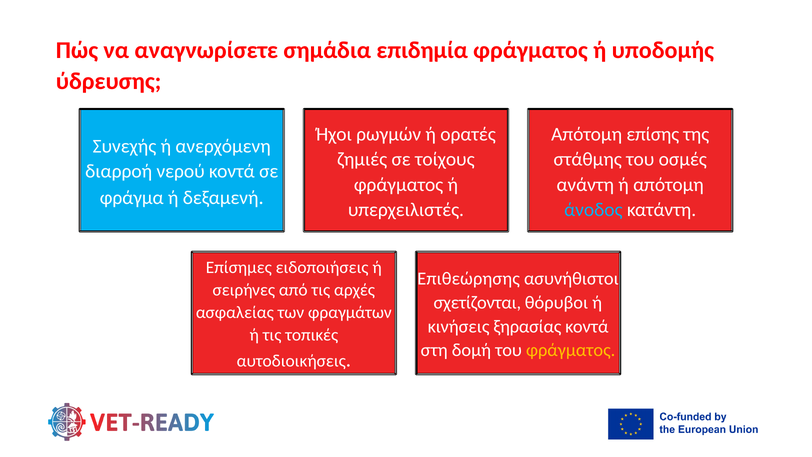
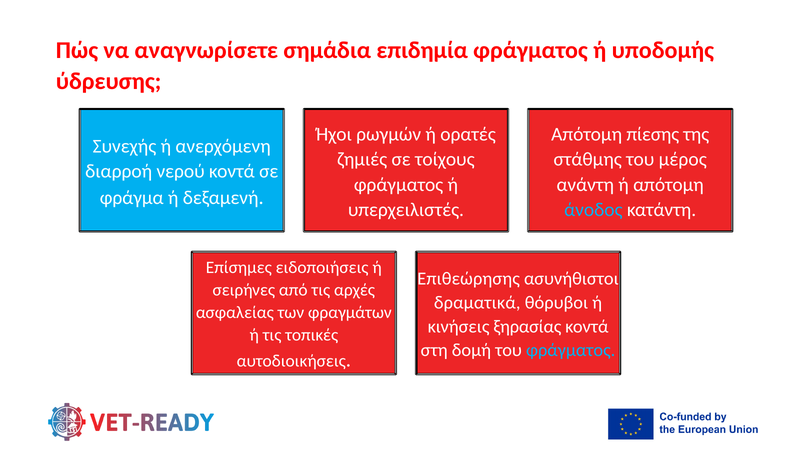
επίσης: επίσης -> πίεσης
οσμές: οσμές -> μέρος
σχετίζονται: σχετίζονται -> δραματικά
φράγματος at (571, 350) colour: yellow -> light blue
